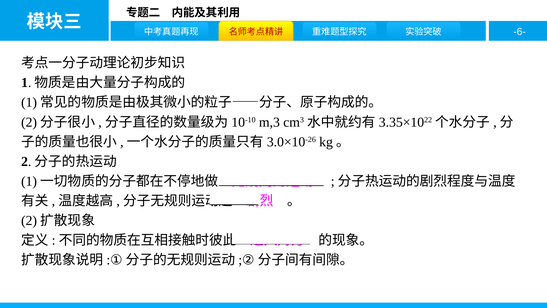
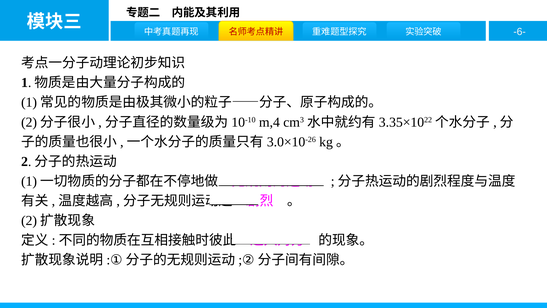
m,3: m,3 -> m,4
